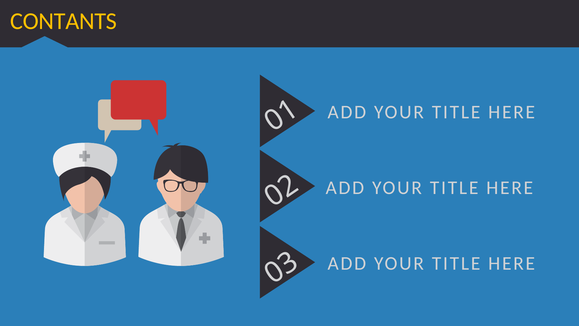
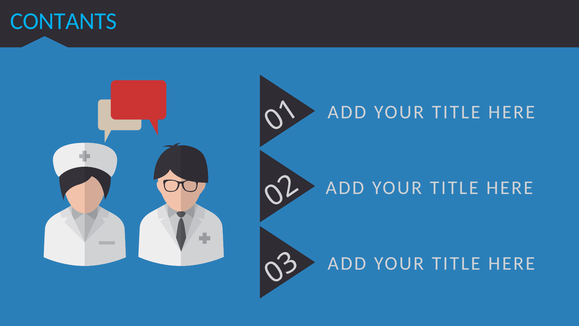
CONTANTS colour: yellow -> light blue
